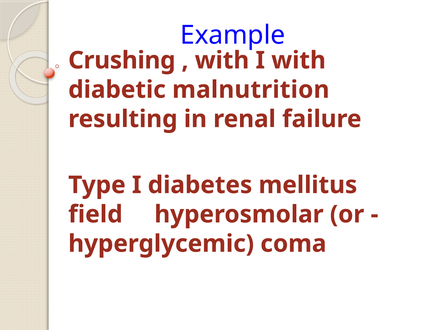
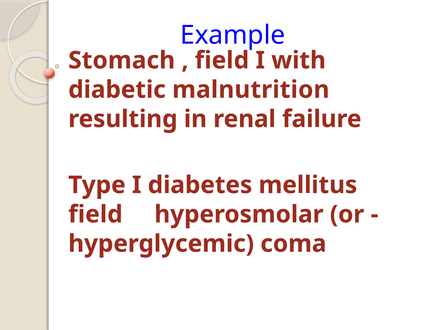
Crushing: Crushing -> Stomach
with at (222, 60): with -> field
